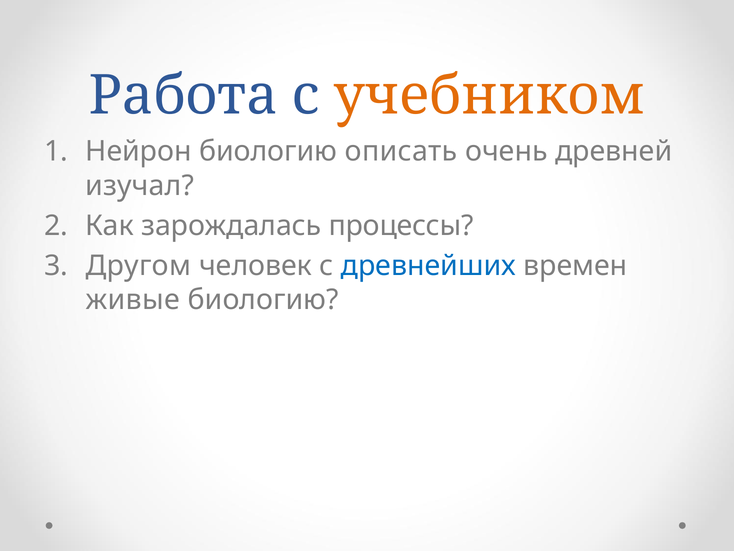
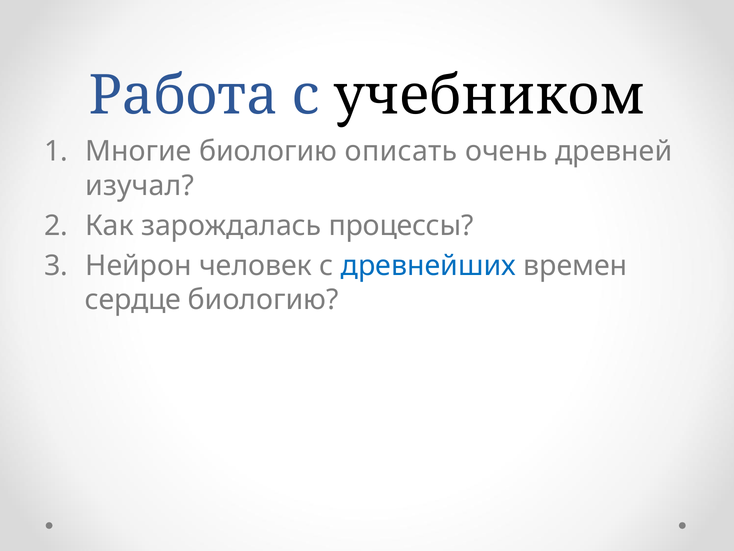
учебником colour: orange -> black
Нейрон: Нейрон -> Многие
Другом: Другом -> Нейрон
живые: живые -> сердце
